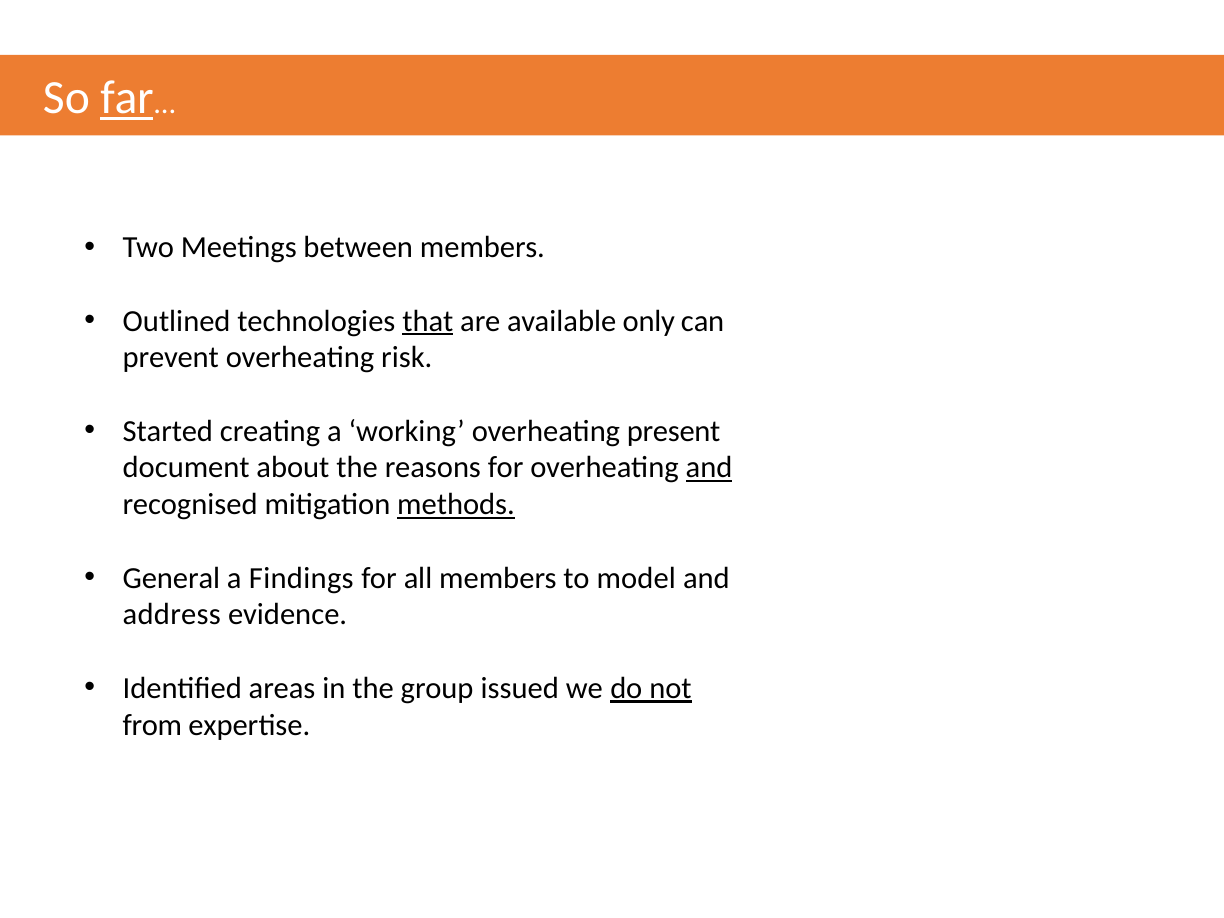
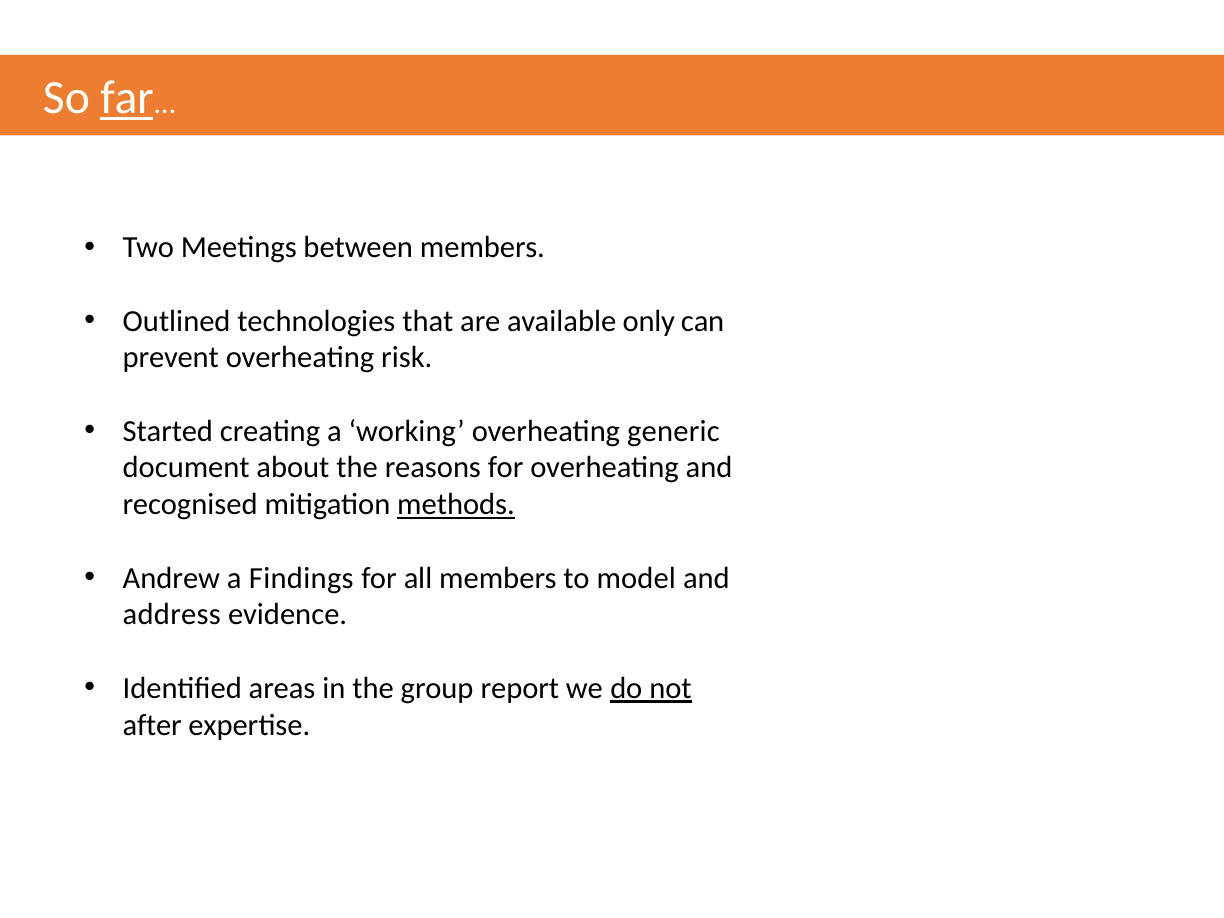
that underline: present -> none
present: present -> generic
and at (709, 468) underline: present -> none
General: General -> Andrew
issued: issued -> report
from: from -> after
